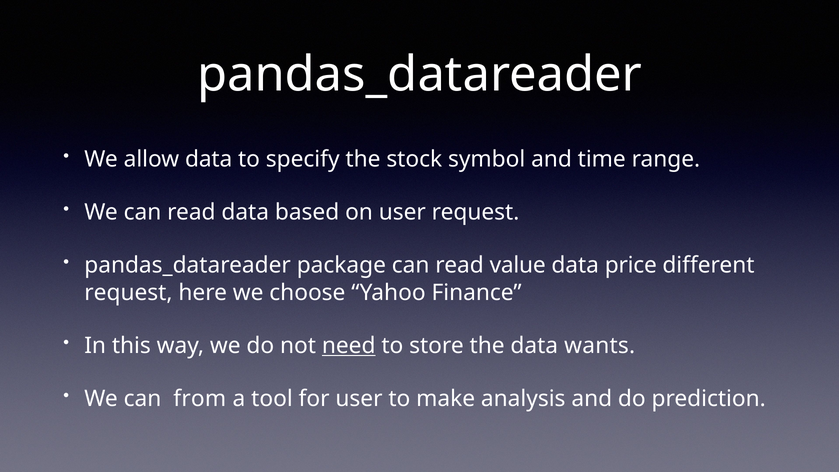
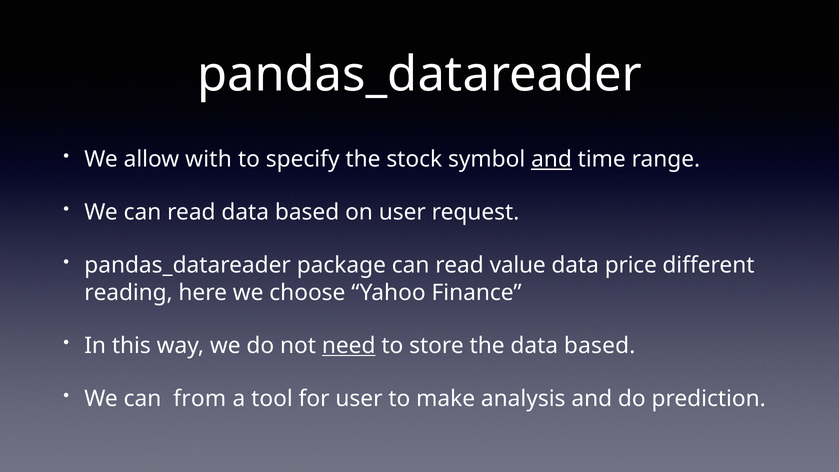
allow data: data -> with
and at (551, 159) underline: none -> present
request at (128, 293): request -> reading
the data wants: wants -> based
